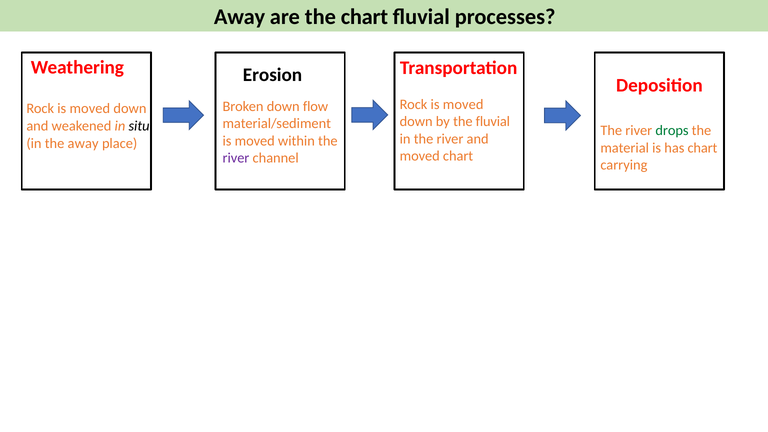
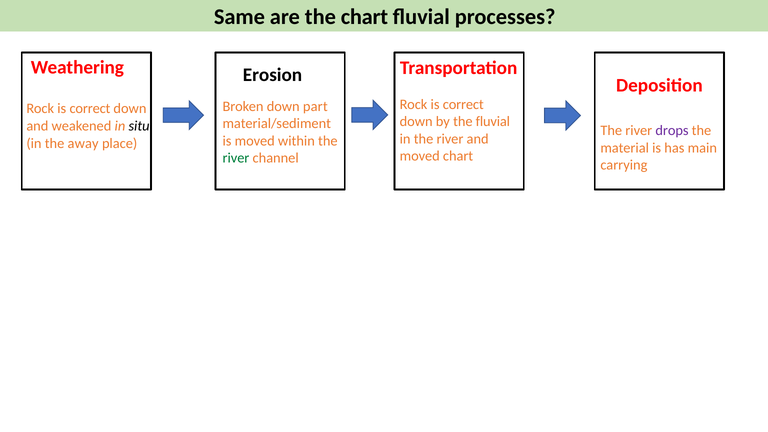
Away at (240, 17): Away -> Same
moved at (463, 104): moved -> correct
flow: flow -> part
moved at (90, 109): moved -> correct
drops colour: green -> purple
has chart: chart -> main
river at (236, 158) colour: purple -> green
